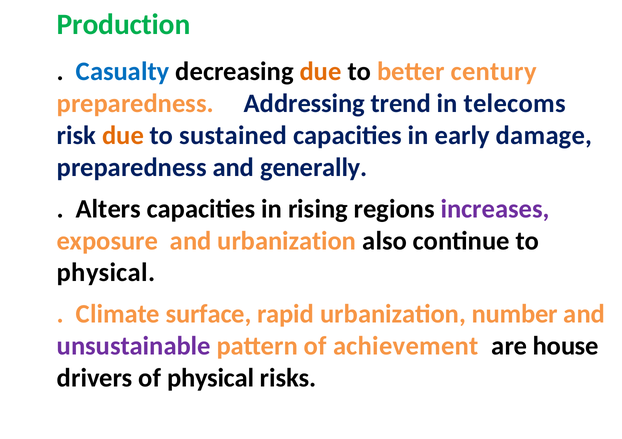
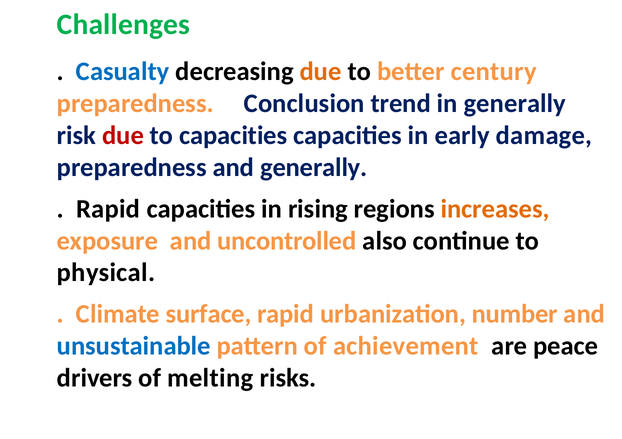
Production: Production -> Challenges
Addressing: Addressing -> Conclusion
in telecoms: telecoms -> generally
due at (123, 136) colour: orange -> red
to sustained: sustained -> capacities
Alters at (108, 209): Alters -> Rapid
increases colour: purple -> orange
and urbanization: urbanization -> uncontrolled
unsustainable colour: purple -> blue
house: house -> peace
of physical: physical -> melting
